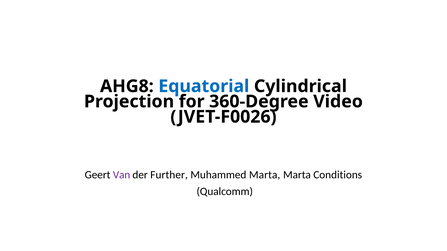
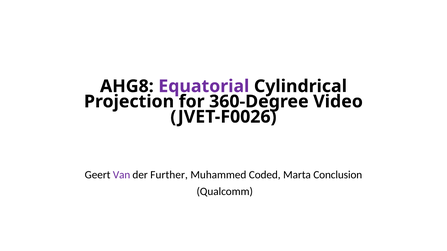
Equatorial colour: blue -> purple
Muhammed Marta: Marta -> Coded
Conditions: Conditions -> Conclusion
